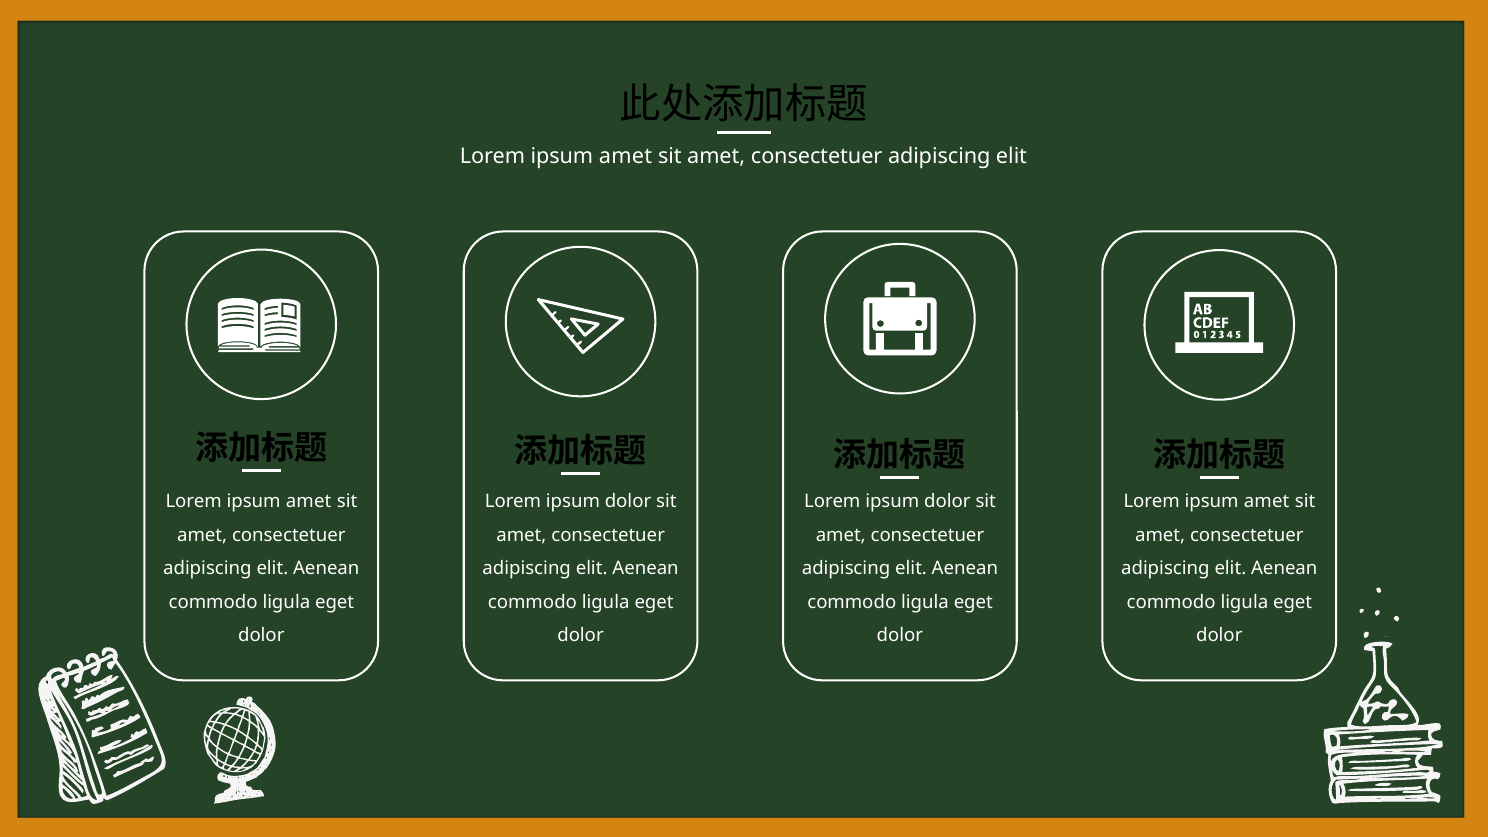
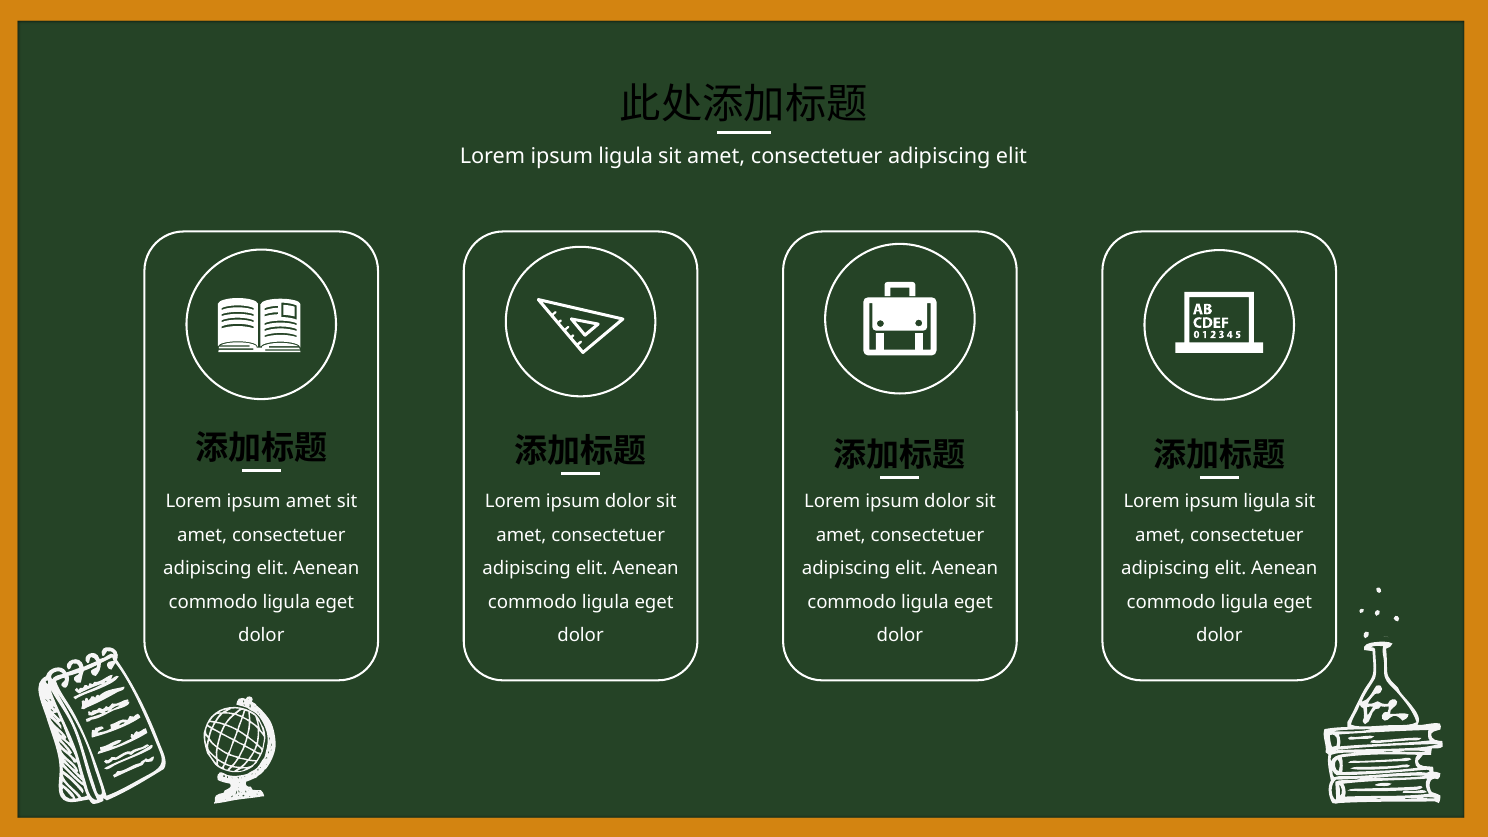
amet at (626, 156): amet -> ligula
amet at (1267, 502): amet -> ligula
